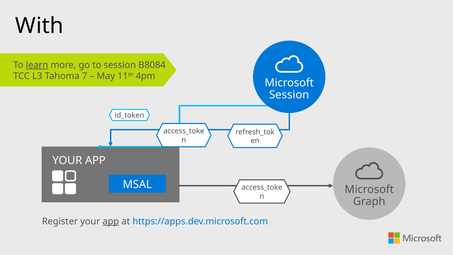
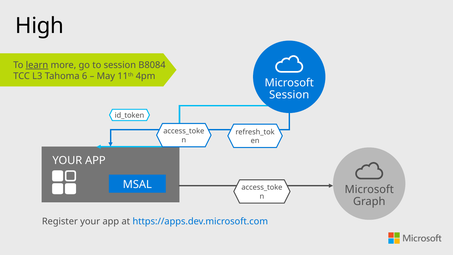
With: With -> High
7: 7 -> 6
app at (111, 221) underline: present -> none
